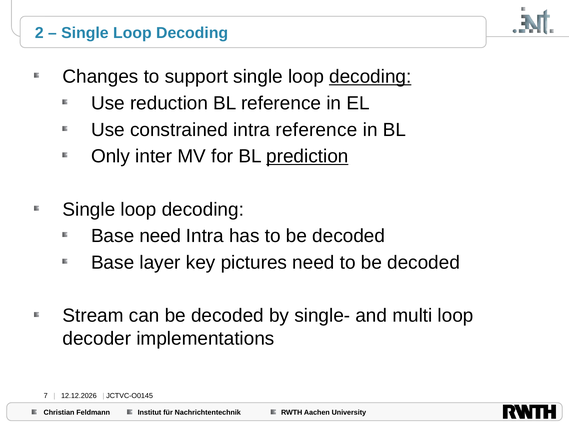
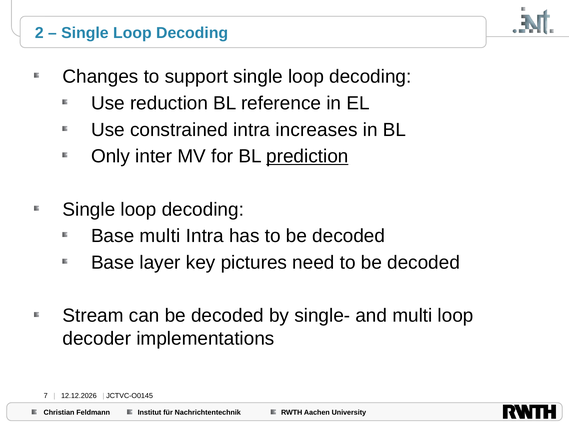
decoding at (370, 77) underline: present -> none
intra reference: reference -> increases
Base need: need -> multi
